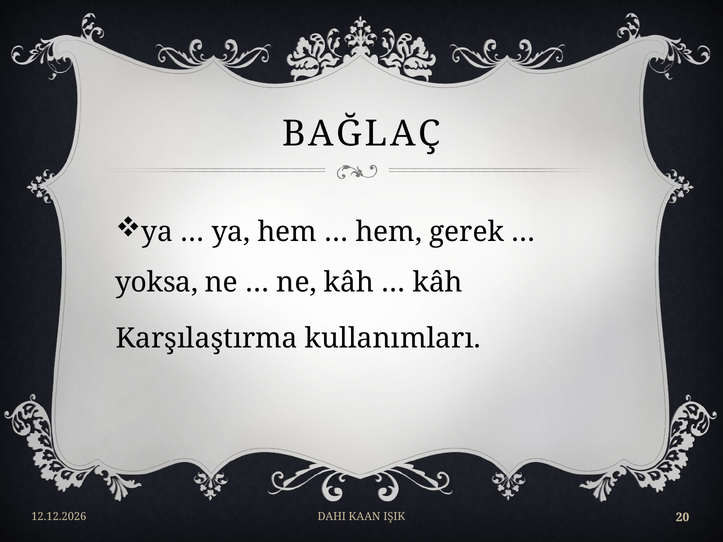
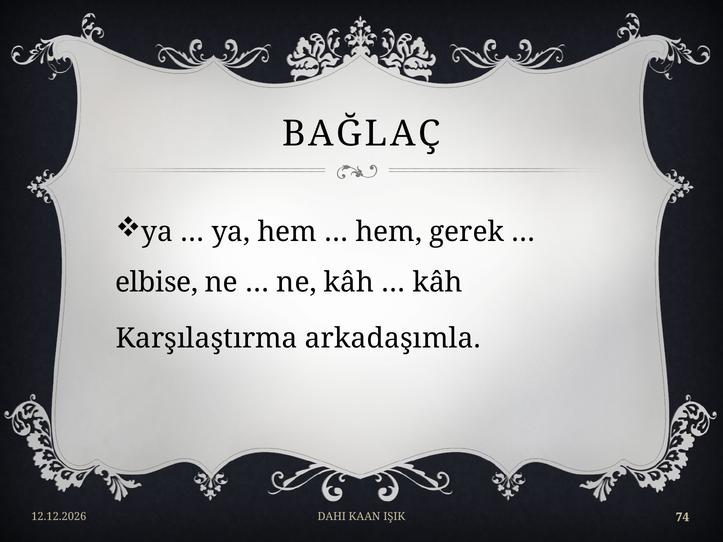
yoksa: yoksa -> elbise
kullanımları: kullanımları -> arkadaşımla
20: 20 -> 74
